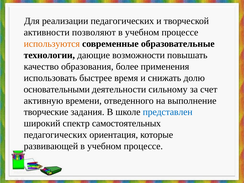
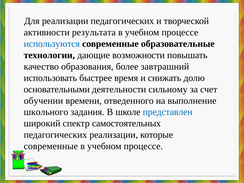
позволяют: позволяют -> результата
используются colour: orange -> blue
применения: применения -> завтрашний
активную: активную -> обучении
творческие: творческие -> школьного
педагогических ориентация: ориентация -> реализации
развивающей at (51, 146): развивающей -> современные
